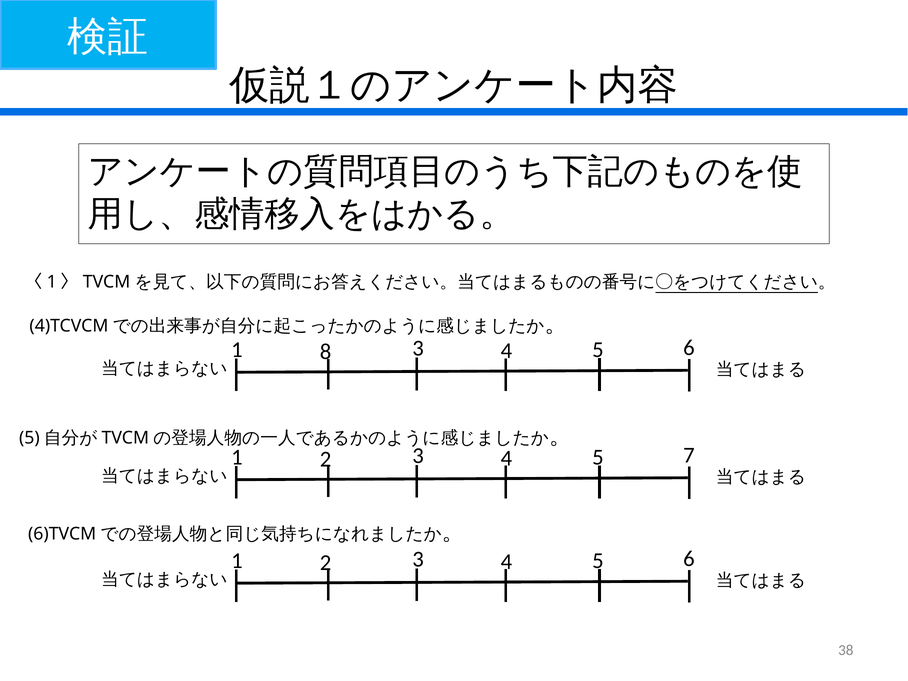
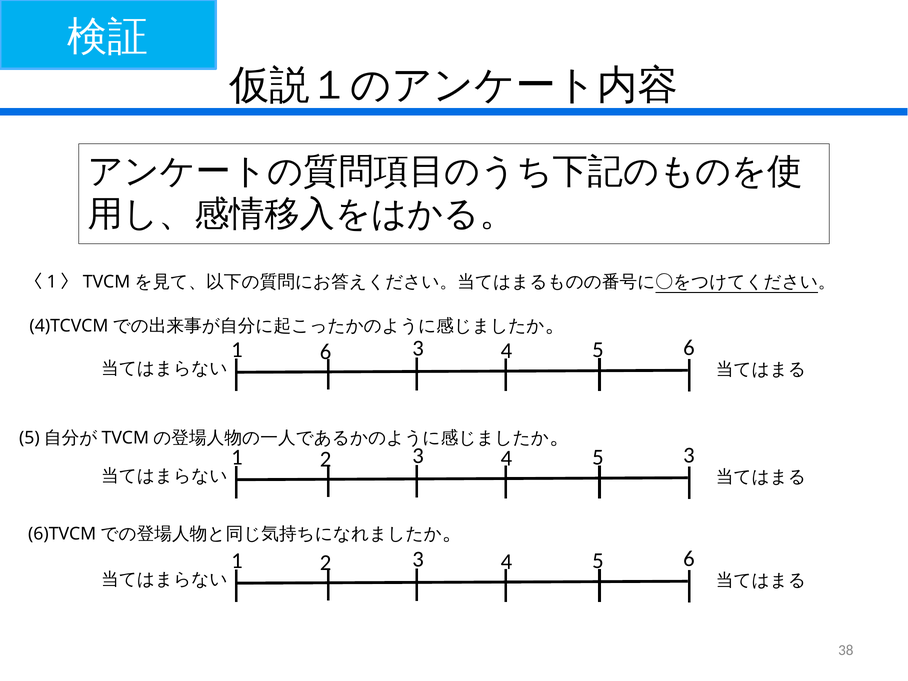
1 8: 8 -> 6
5 7: 7 -> 3
